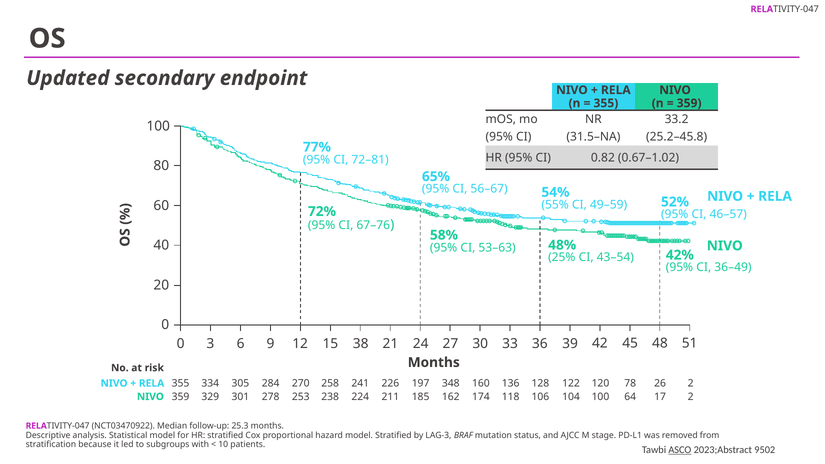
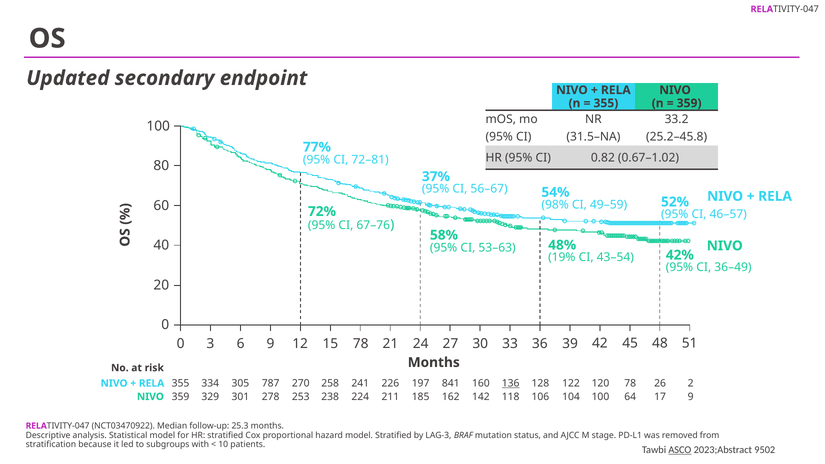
65%: 65% -> 37%
55%: 55% -> 98%
25%: 25% -> 19%
12 38: 38 -> 78
284: 284 -> 787
348: 348 -> 841
136 underline: none -> present
174: 174 -> 142
106 2: 2 -> 9
